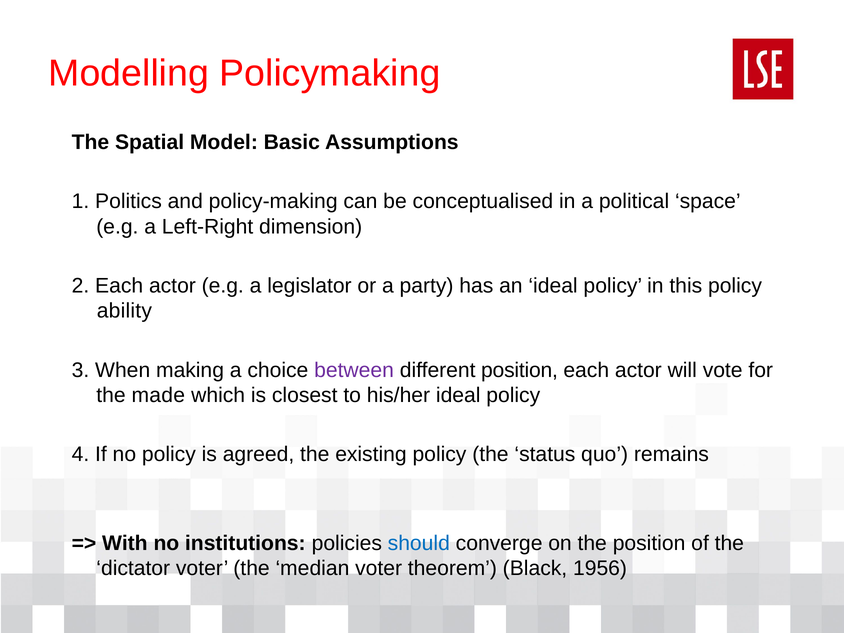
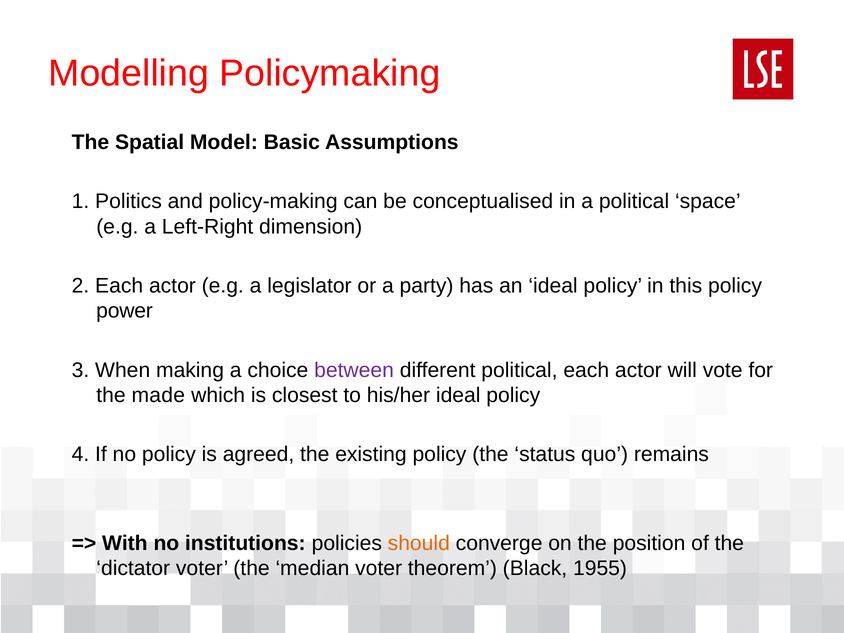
ability: ability -> power
different position: position -> political
should colour: blue -> orange
1956: 1956 -> 1955
